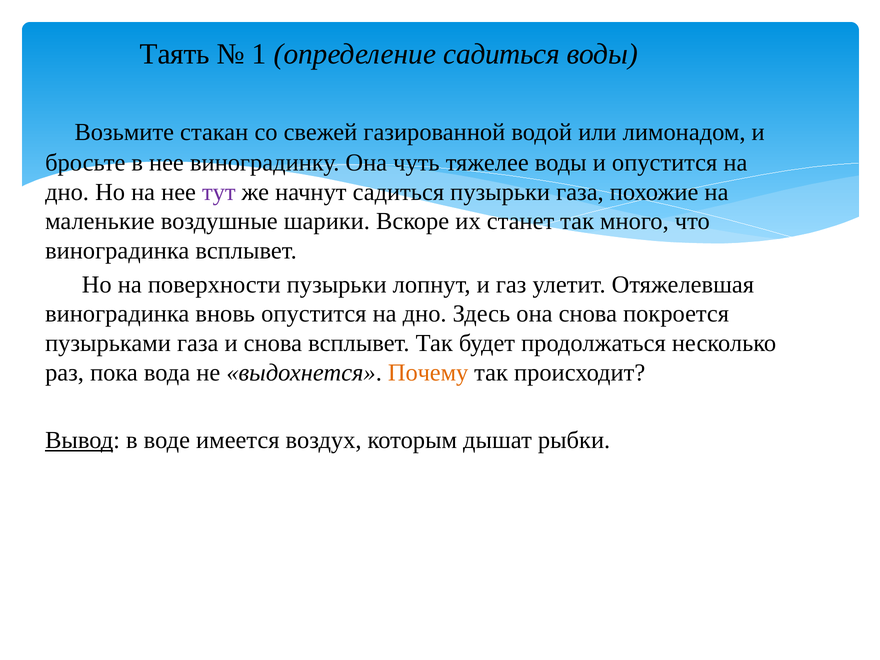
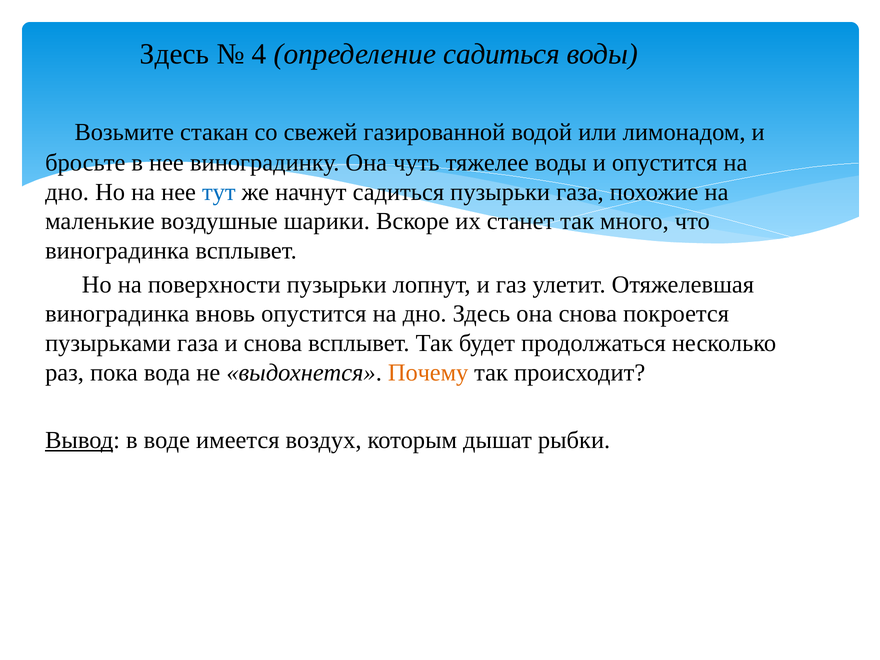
Таять at (175, 54): Таять -> Здесь
1: 1 -> 4
тут colour: purple -> blue
